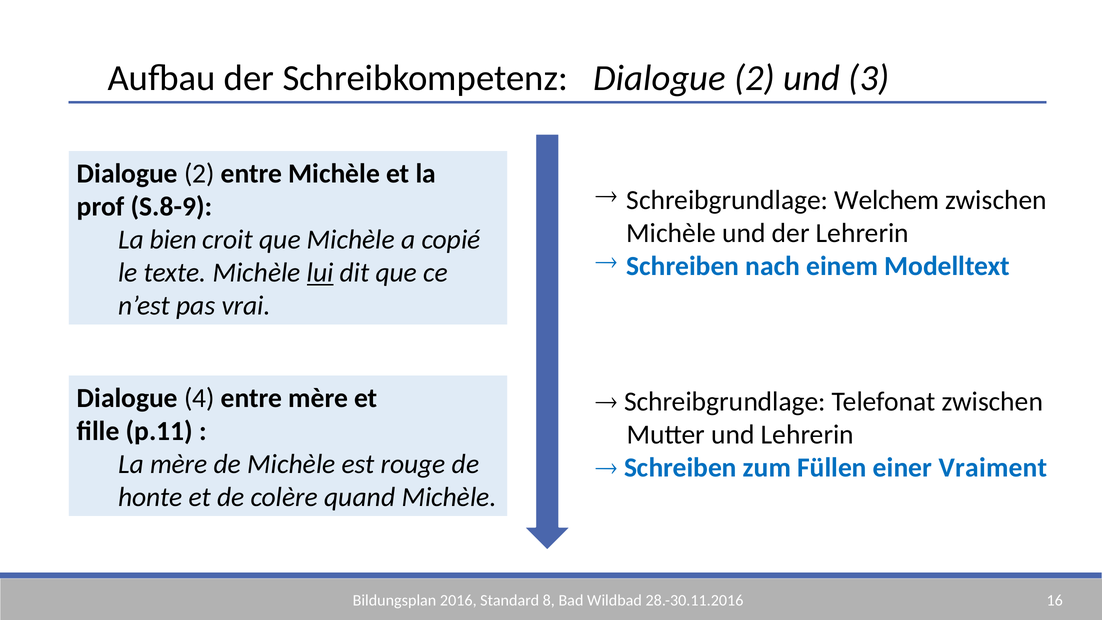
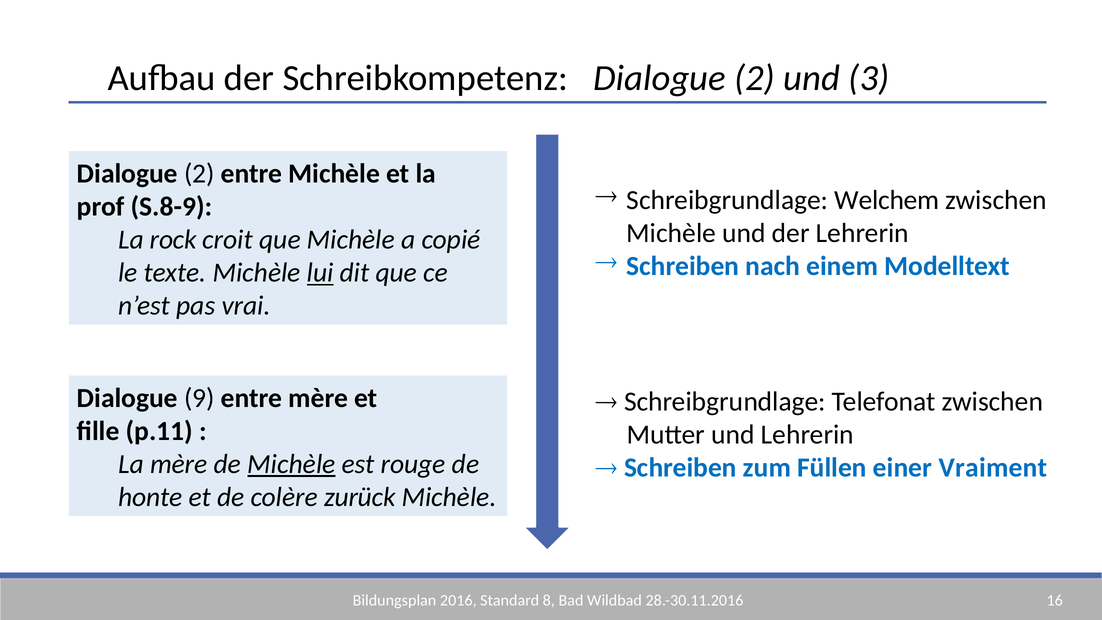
bien: bien -> rock
4: 4 -> 9
Michèle at (291, 464) underline: none -> present
quand: quand -> zurück
